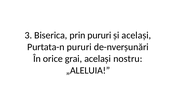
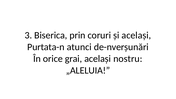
prin pururi: pururi -> coruri
Purtata-n pururi: pururi -> atunci
